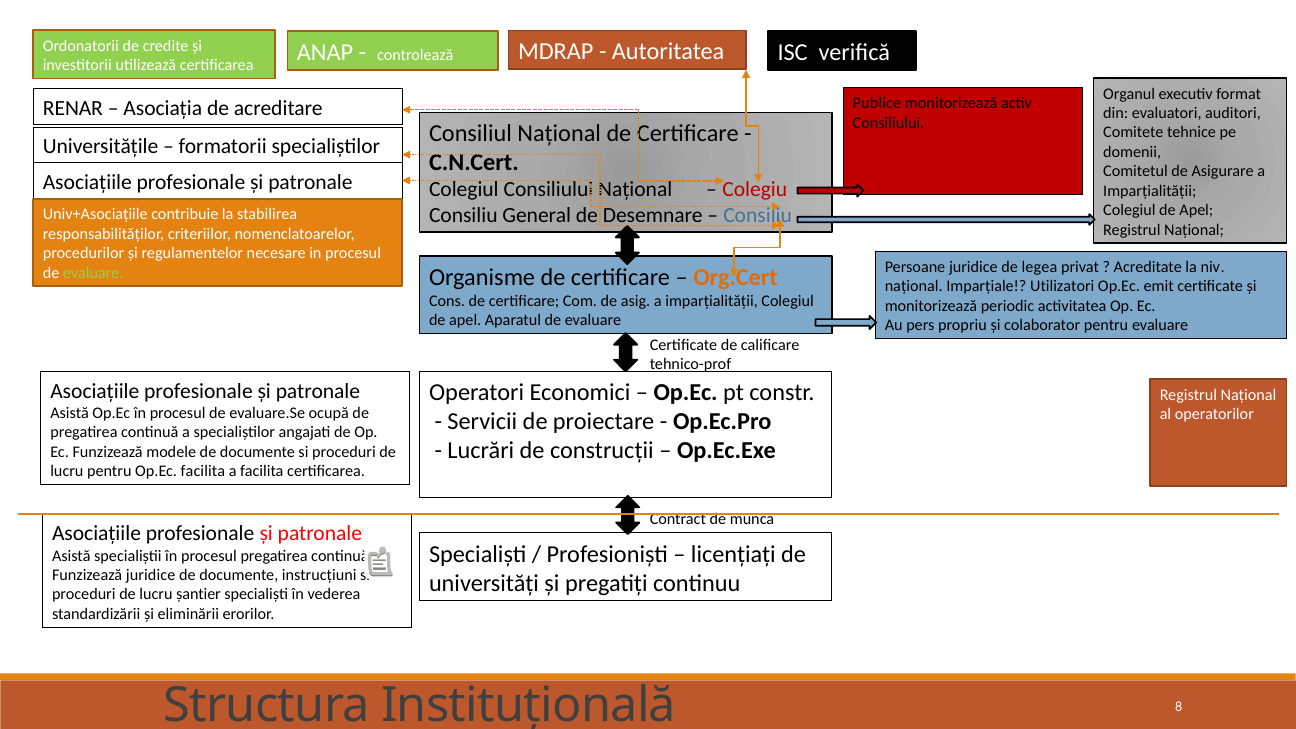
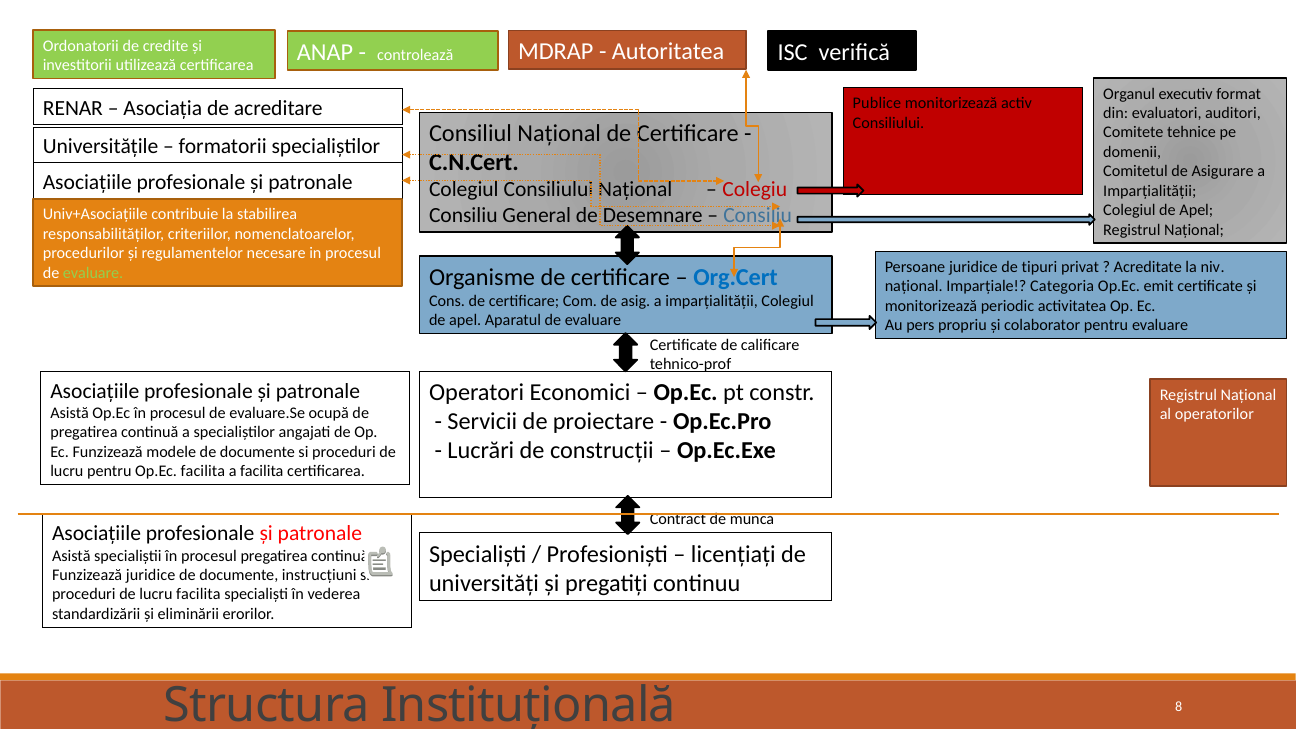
legea: legea -> tipuri
Org.Cert colour: orange -> blue
Utilizatori: Utilizatori -> Categoria
lucru șantier: șantier -> facilita
